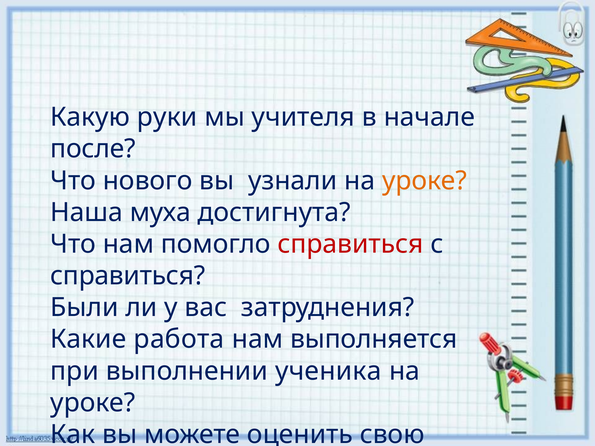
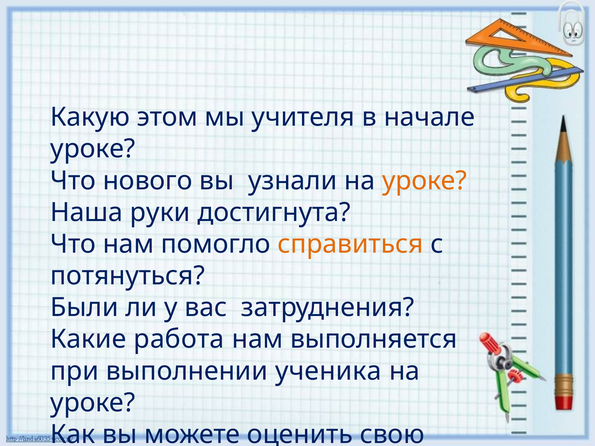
руки: руки -> этом
после at (93, 149): после -> уроке
муха: муха -> руки
справиться at (351, 244) colour: red -> orange
справиться at (128, 276): справиться -> потянуться
